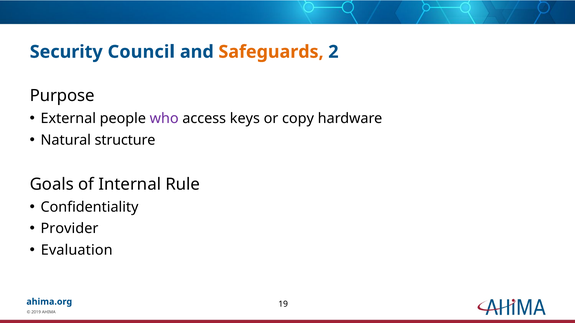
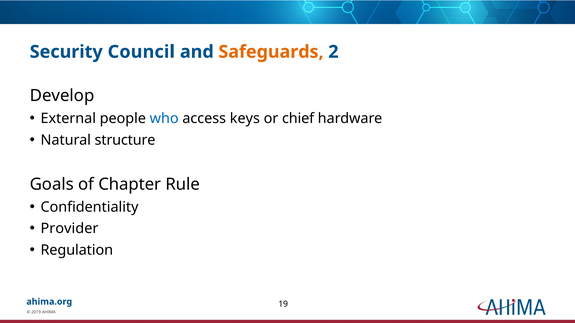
Purpose: Purpose -> Develop
who colour: purple -> blue
copy: copy -> chief
Internal: Internal -> Chapter
Evaluation: Evaluation -> Regulation
